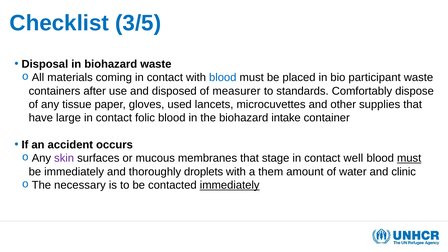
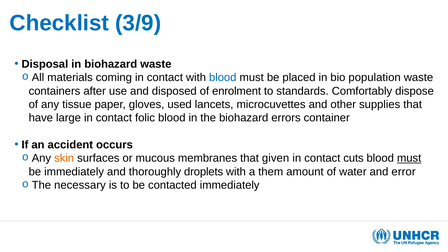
3/5: 3/5 -> 3/9
participant: participant -> population
measurer: measurer -> enrolment
intake: intake -> errors
skin colour: purple -> orange
stage: stage -> given
well: well -> cuts
clinic: clinic -> error
immediately at (230, 185) underline: present -> none
